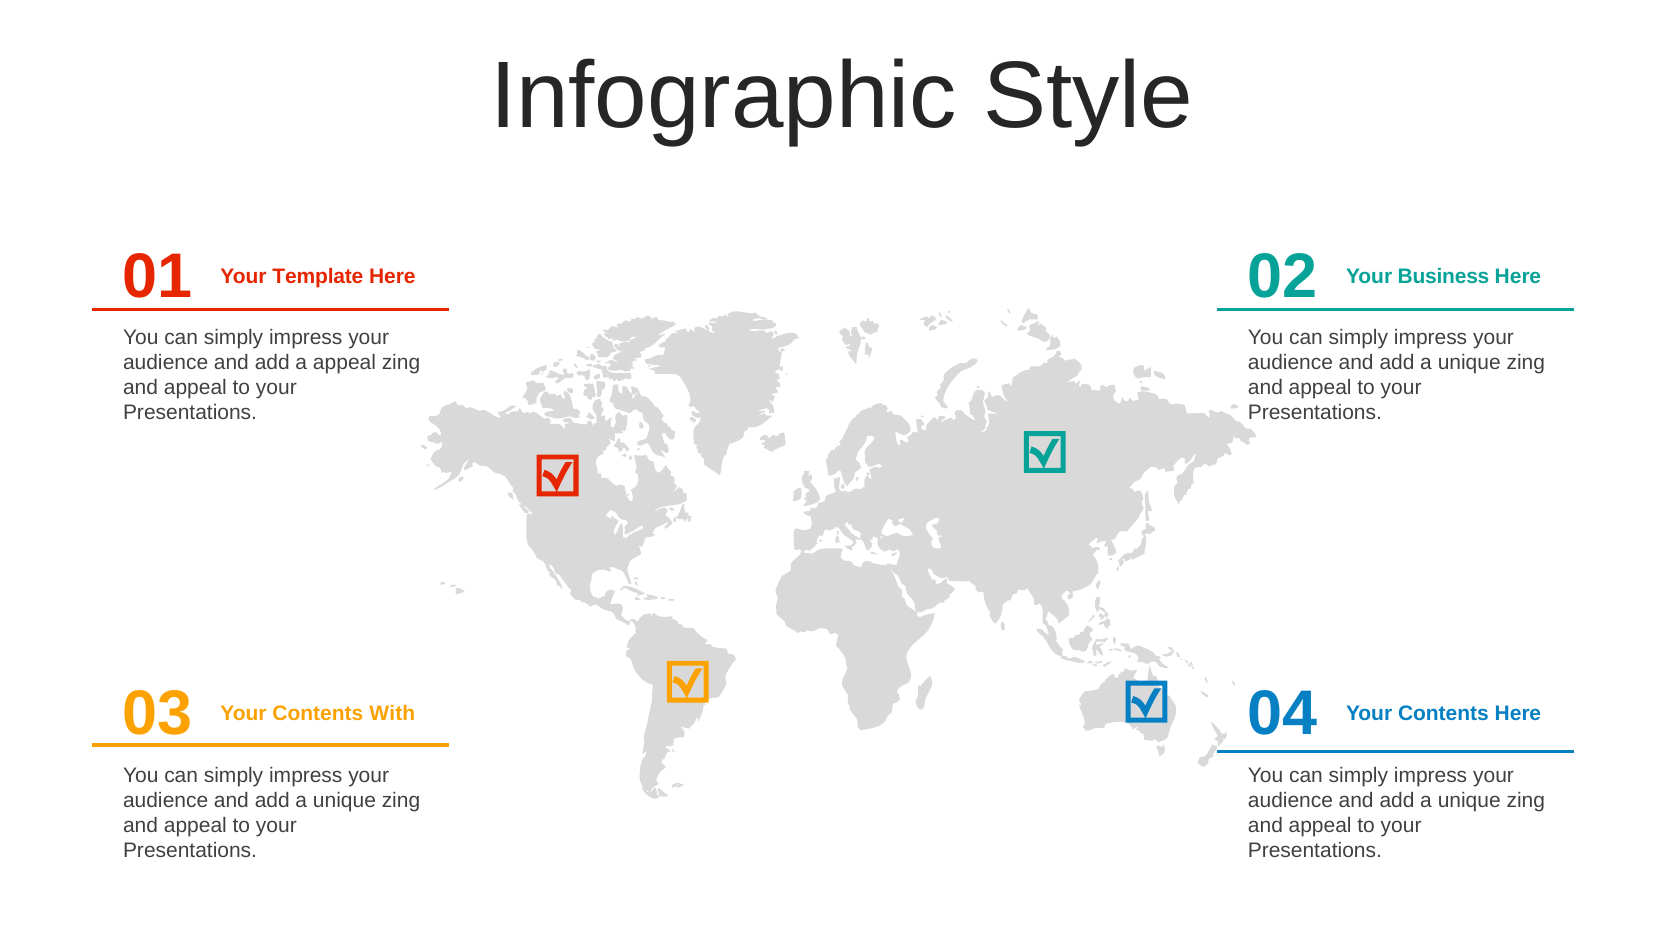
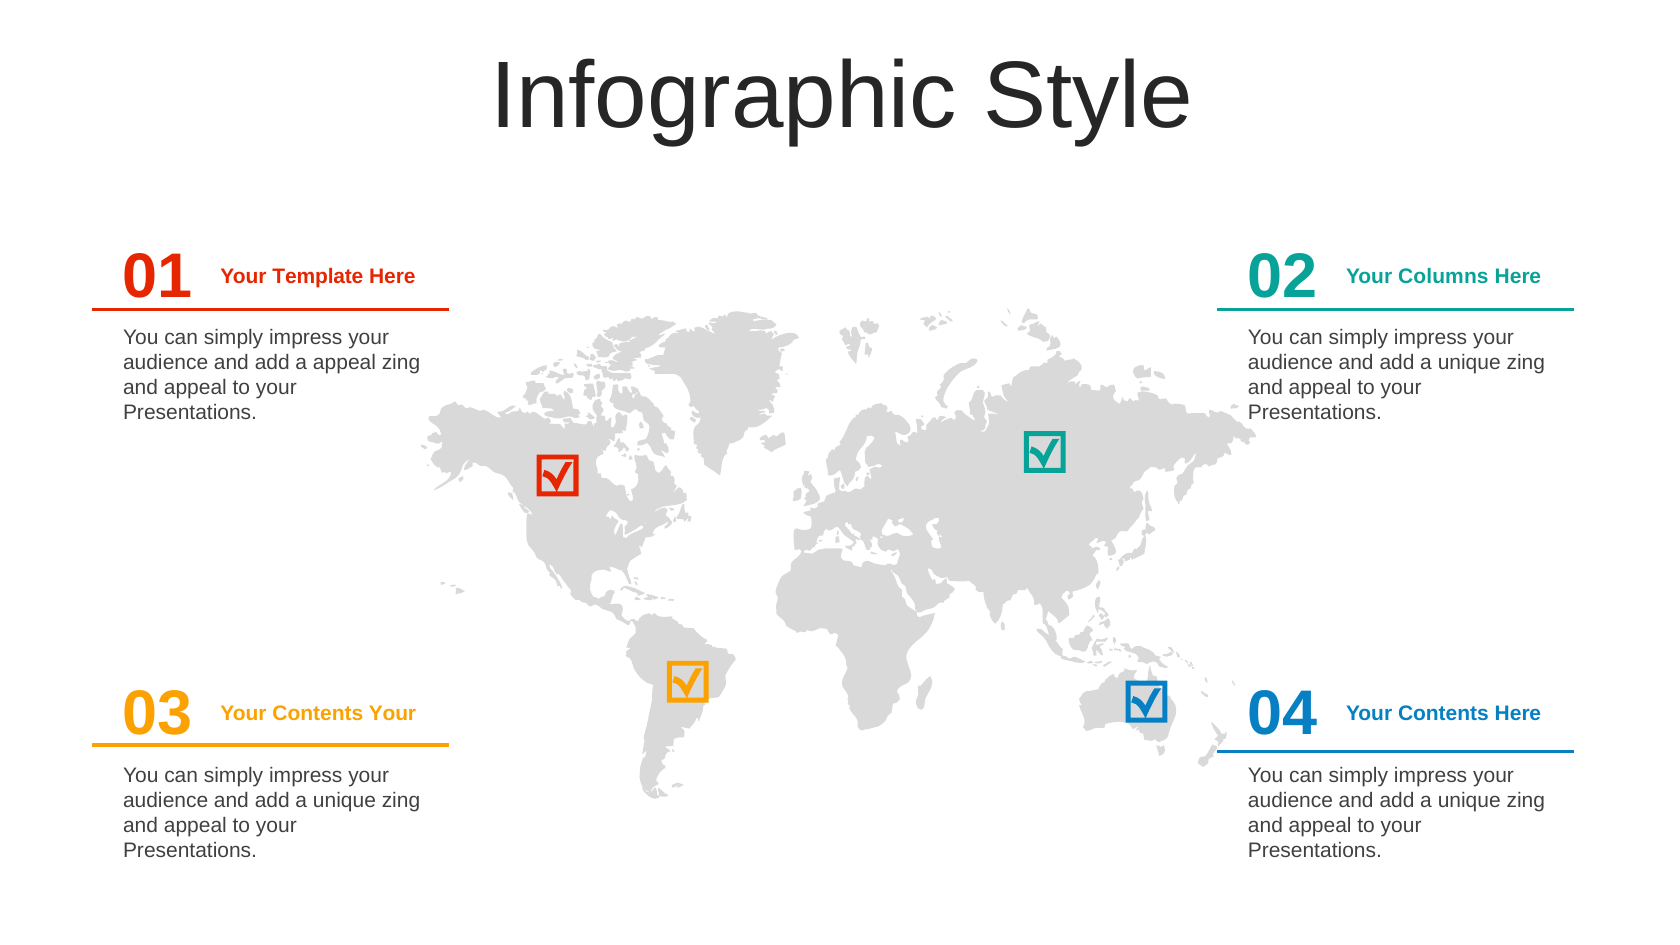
Business: Business -> Columns
Contents With: With -> Your
